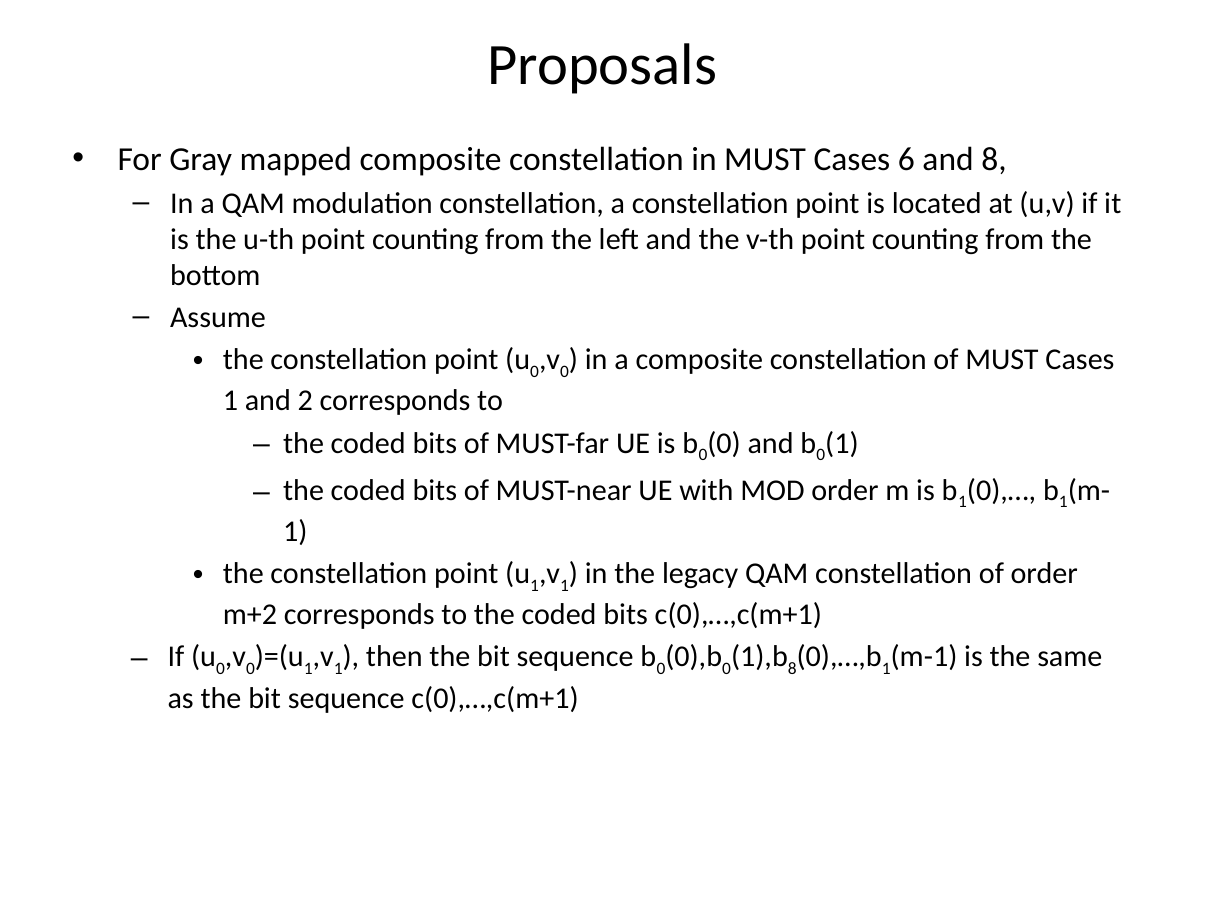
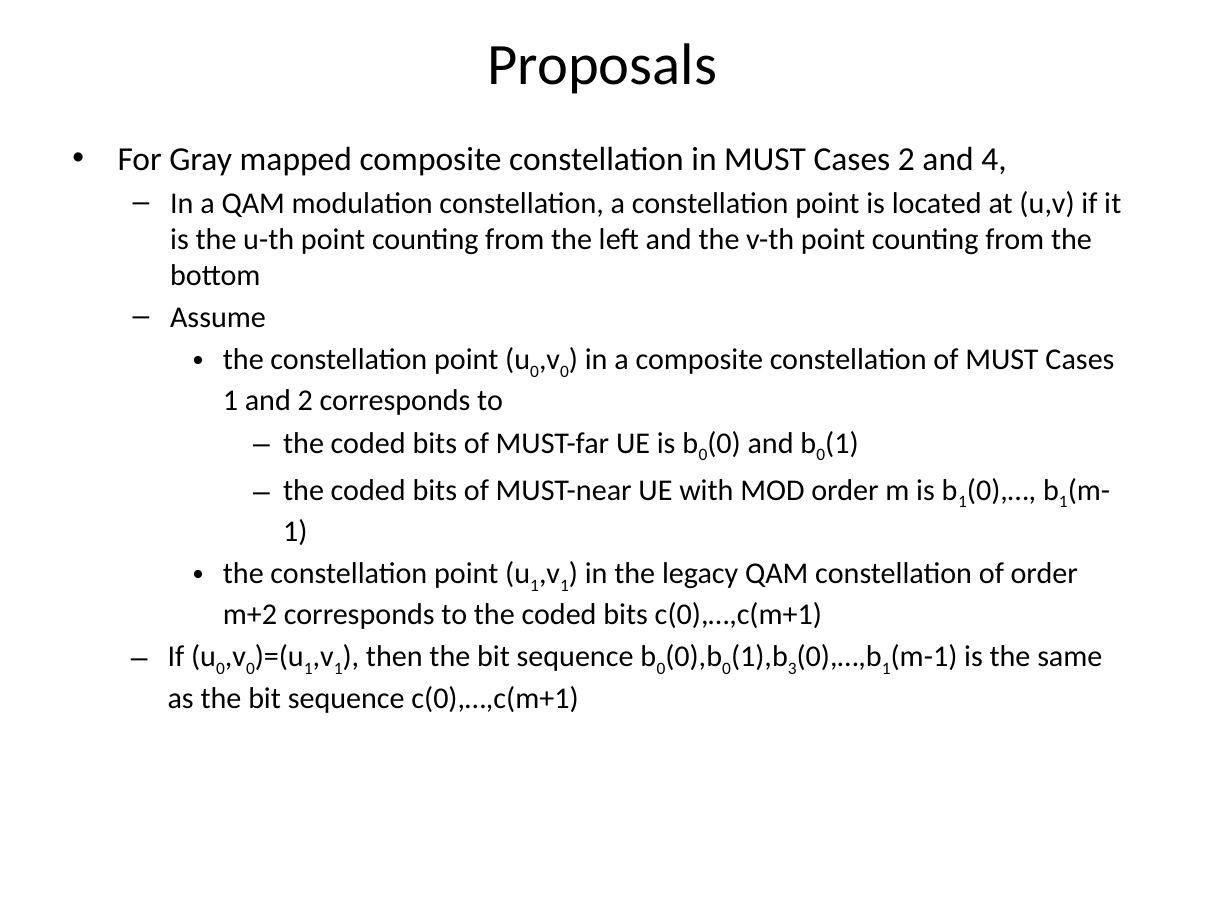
Cases 6: 6 -> 2
and 8: 8 -> 4
8 at (792, 668): 8 -> 3
